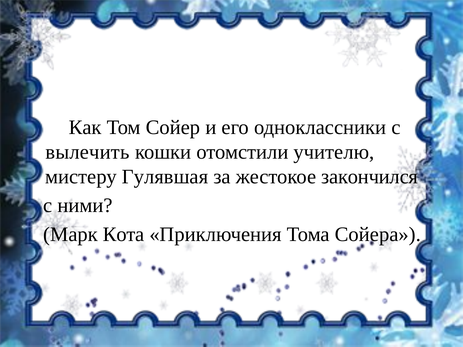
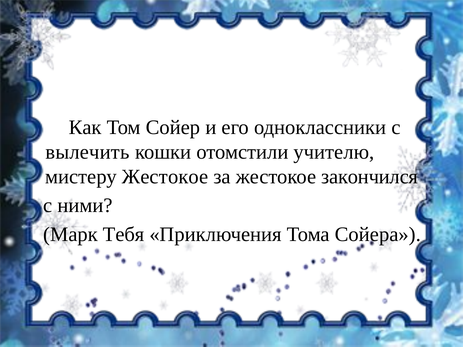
мистеру Гулявшая: Гулявшая -> Жестокое
Кота: Кота -> Тебя
